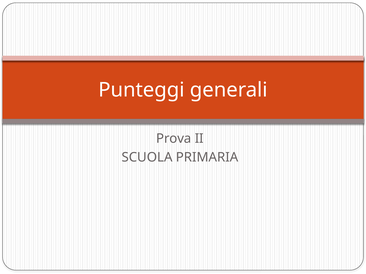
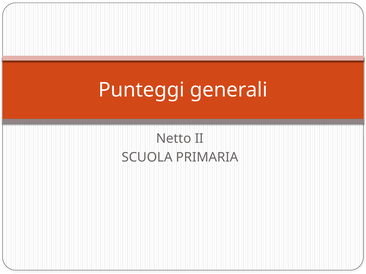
Prova: Prova -> Netto
